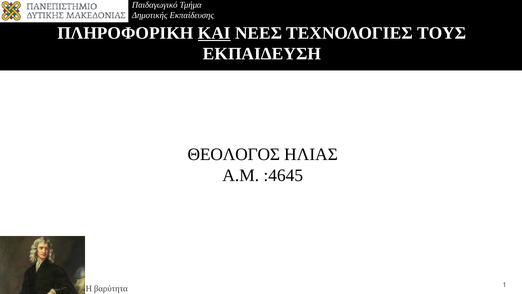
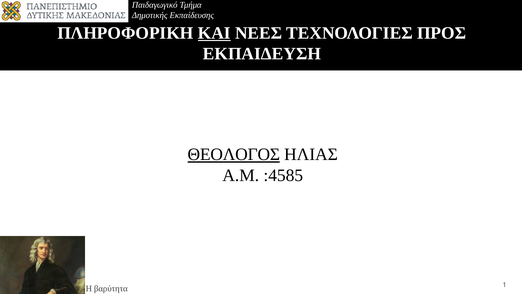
ΤΟΥΣ: ΤΟΥΣ -> ΠΡΟΣ
ΘΕΟΛΟΓΟΣ underline: none -> present
:4645: :4645 -> :4585
